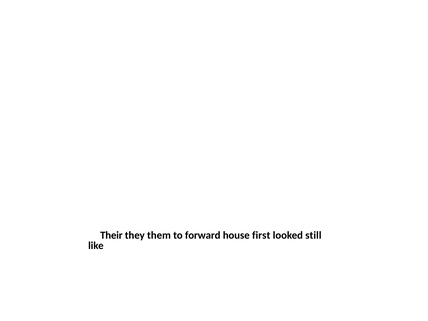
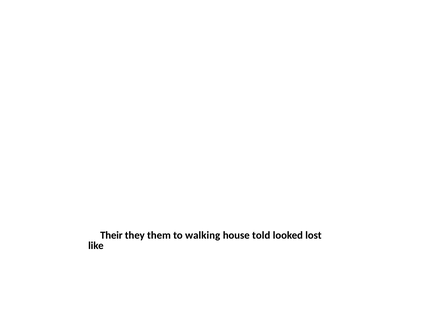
forward: forward -> walking
first: first -> told
still: still -> lost
